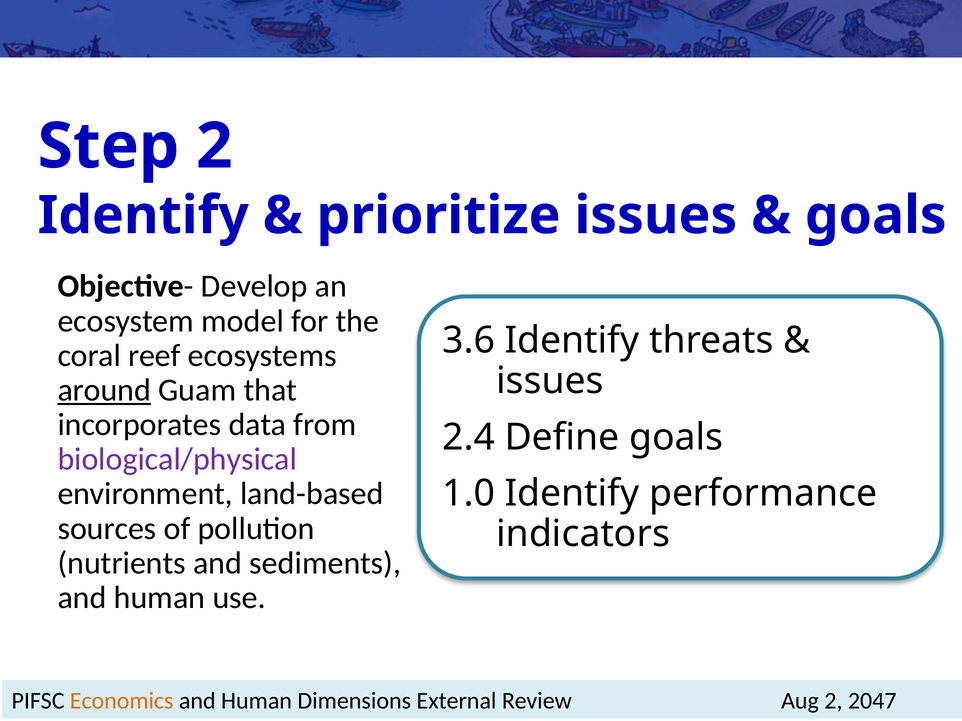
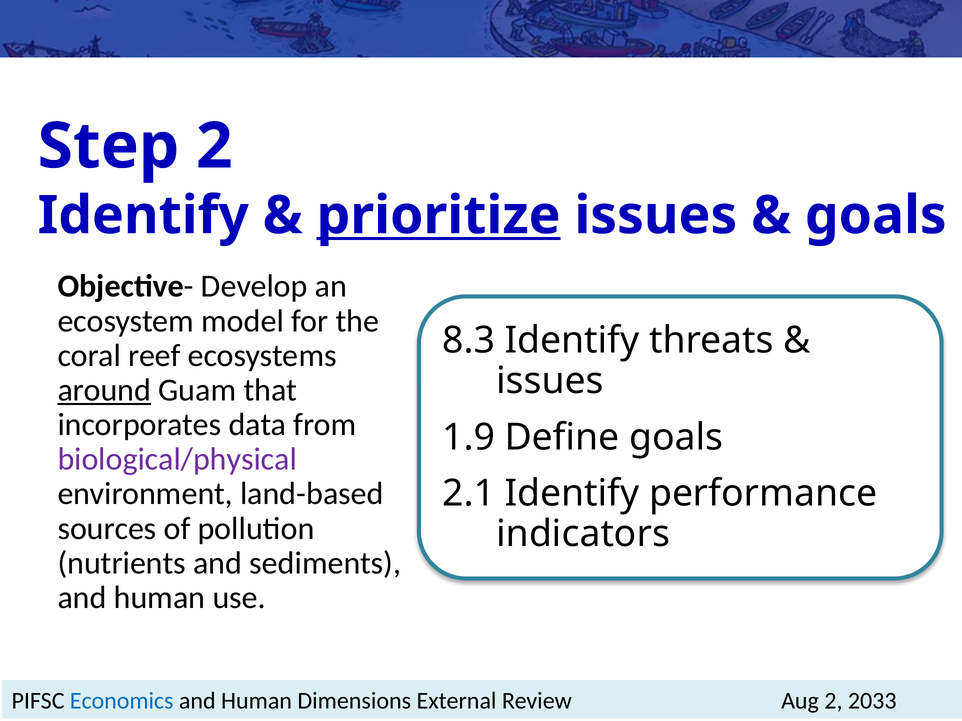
prioritize underline: none -> present
3.6: 3.6 -> 8.3
2.4: 2.4 -> 1.9
1.0: 1.0 -> 2.1
Economics colour: orange -> blue
2047: 2047 -> 2033
